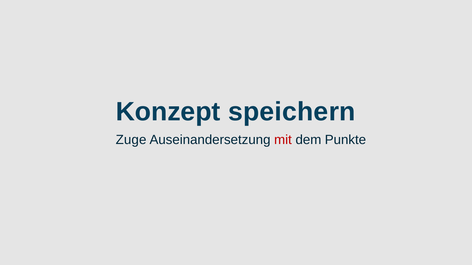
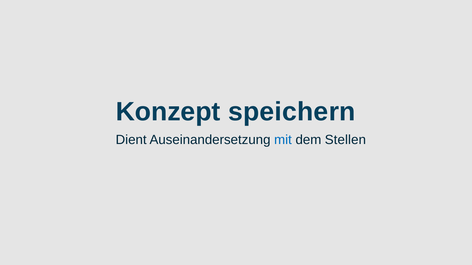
Zuge: Zuge -> Dient
mit colour: red -> blue
Punkte: Punkte -> Stellen
